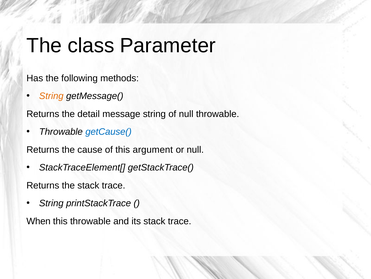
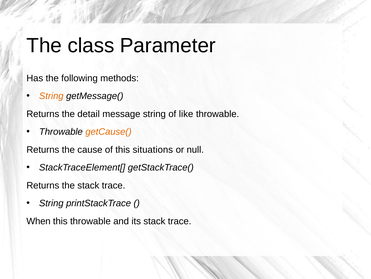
of null: null -> like
getCause( colour: blue -> orange
argument: argument -> situations
